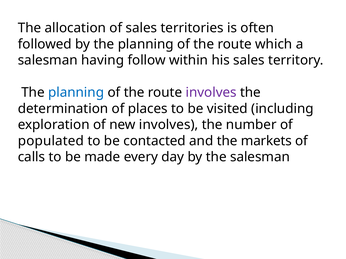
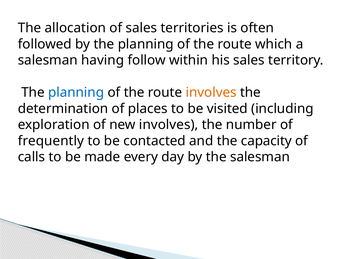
involves at (211, 93) colour: purple -> orange
populated: populated -> frequently
markets: markets -> capacity
